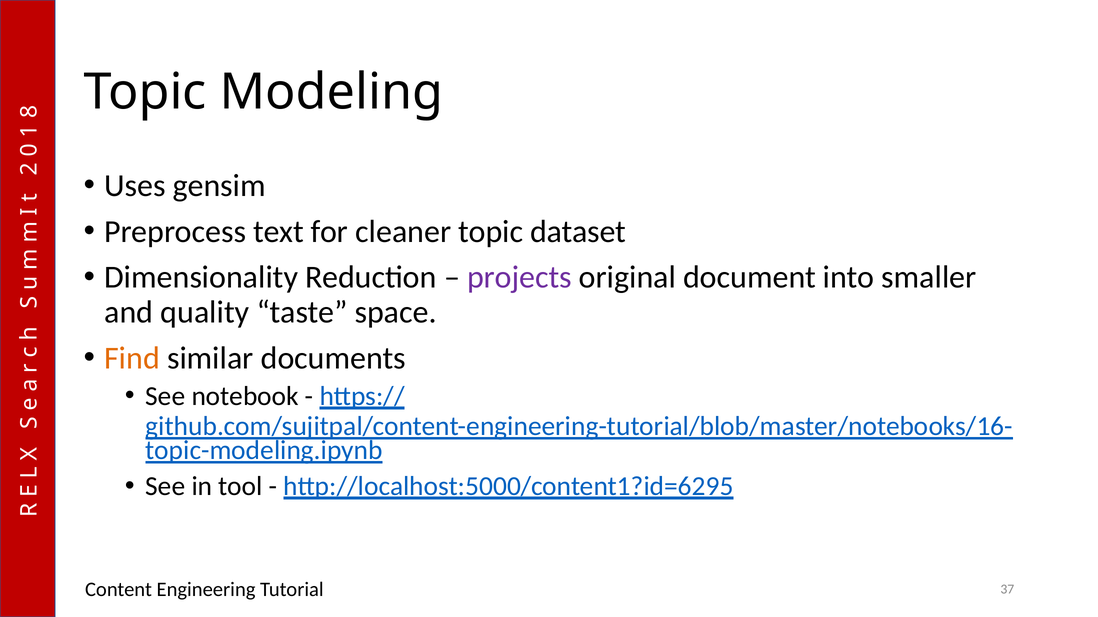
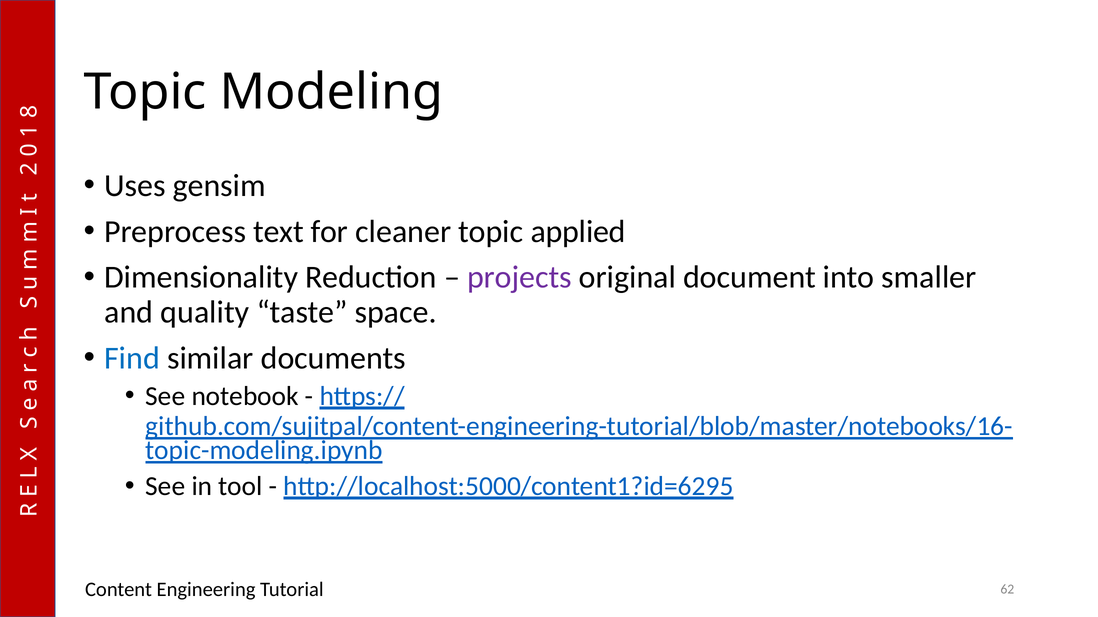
dataset: dataset -> applied
Find colour: orange -> blue
37: 37 -> 62
